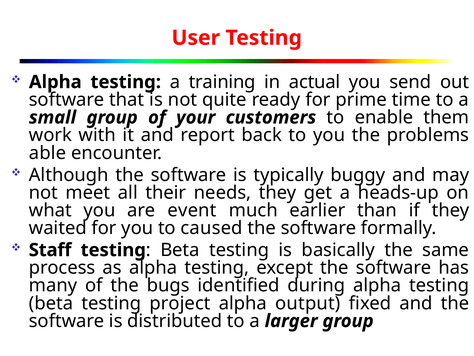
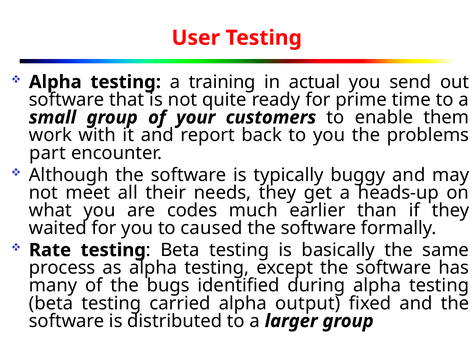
able: able -> part
event: event -> codes
Staff: Staff -> Rate
project: project -> carried
